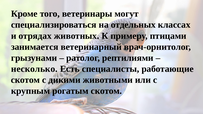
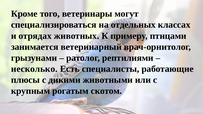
скотом at (25, 80): скотом -> плюсы
